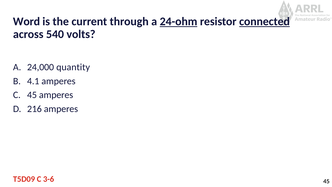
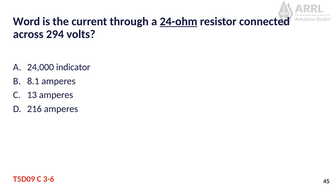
connected underline: present -> none
540: 540 -> 294
quantity: quantity -> indicator
4.1: 4.1 -> 8.1
C 45: 45 -> 13
